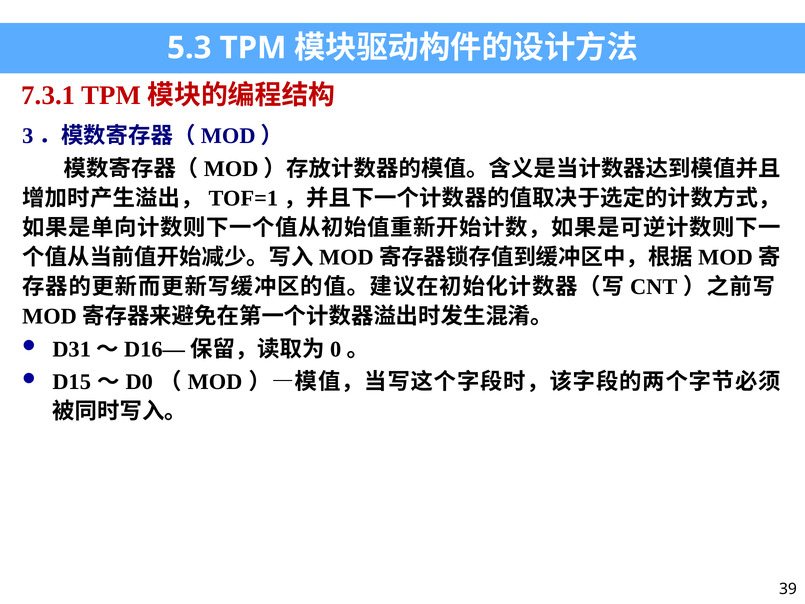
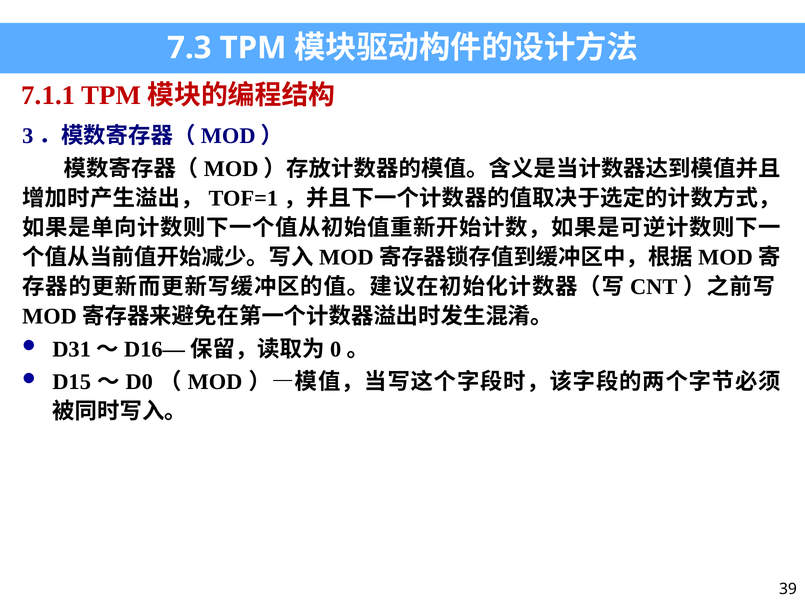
5.3: 5.3 -> 7.3
7.3.1: 7.3.1 -> 7.1.1
